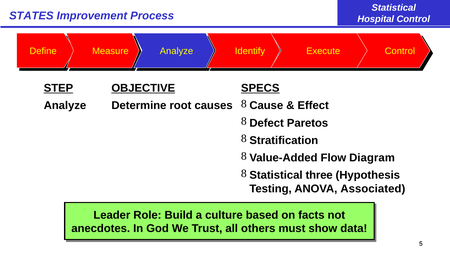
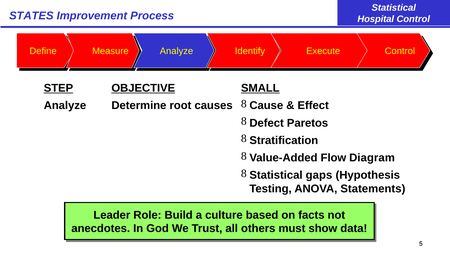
SPECS: SPECS -> SMALL
three: three -> gaps
Associated: Associated -> Statements
